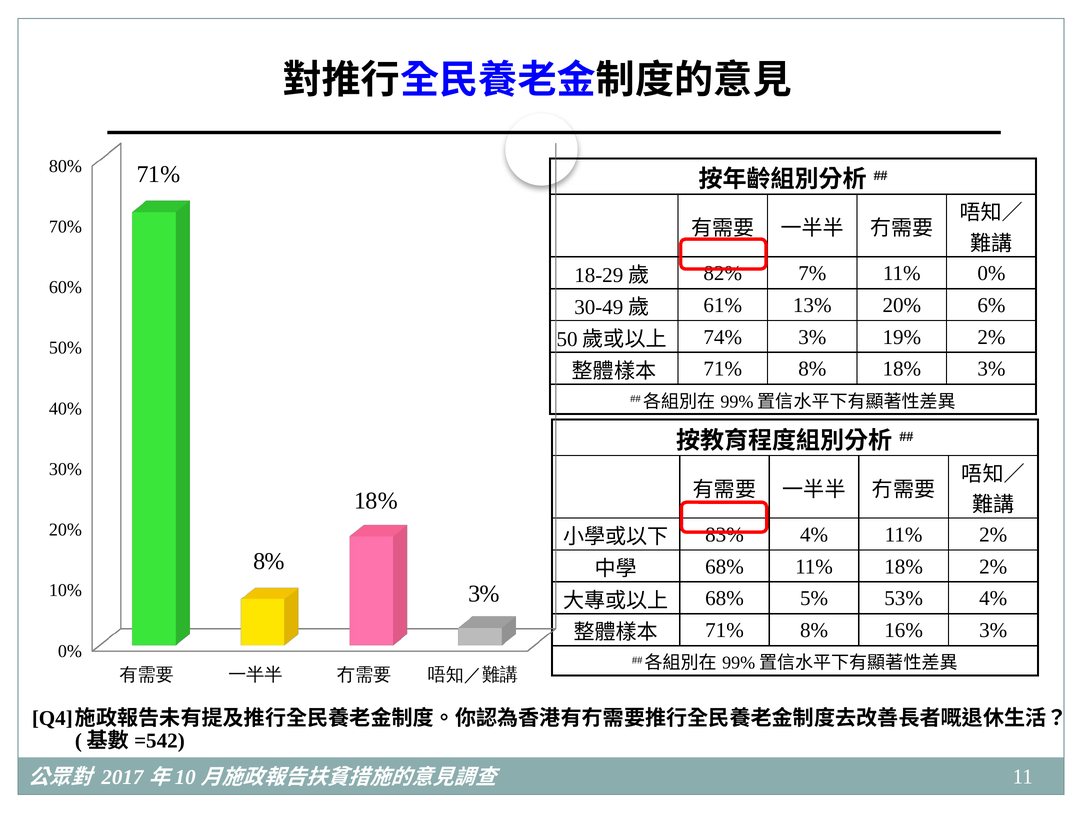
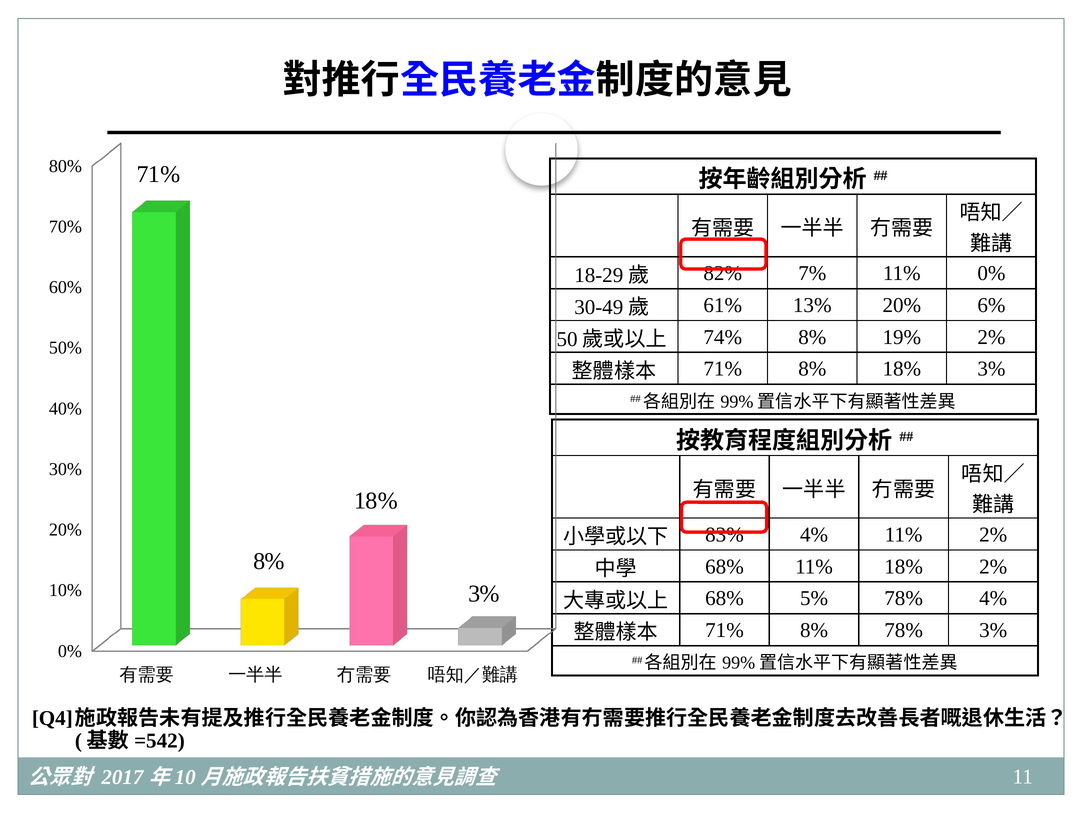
74% 3%: 3% -> 8%
5% 53%: 53% -> 78%
8% 16%: 16% -> 78%
